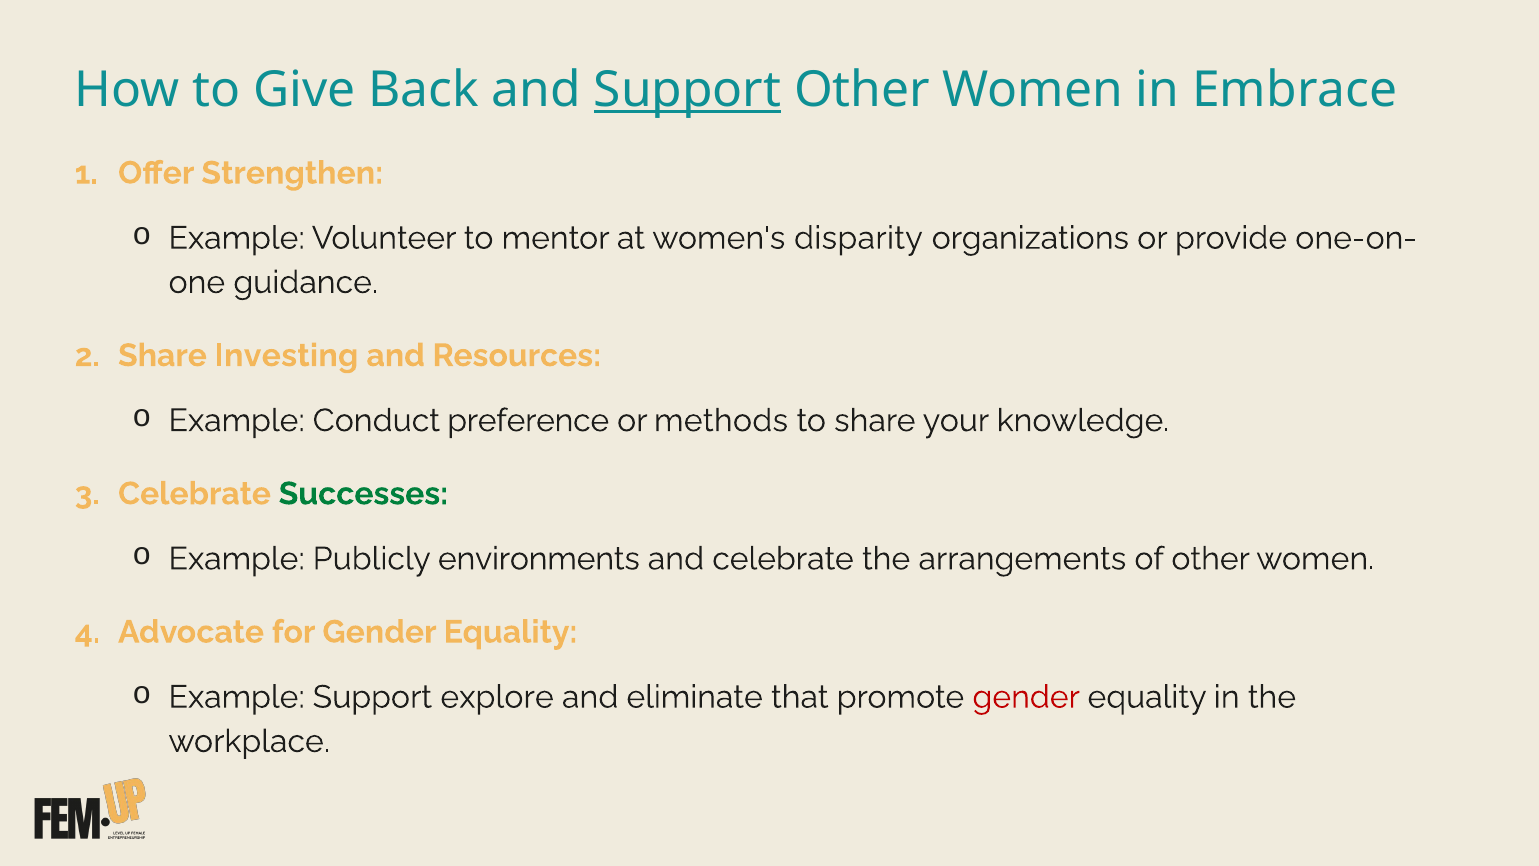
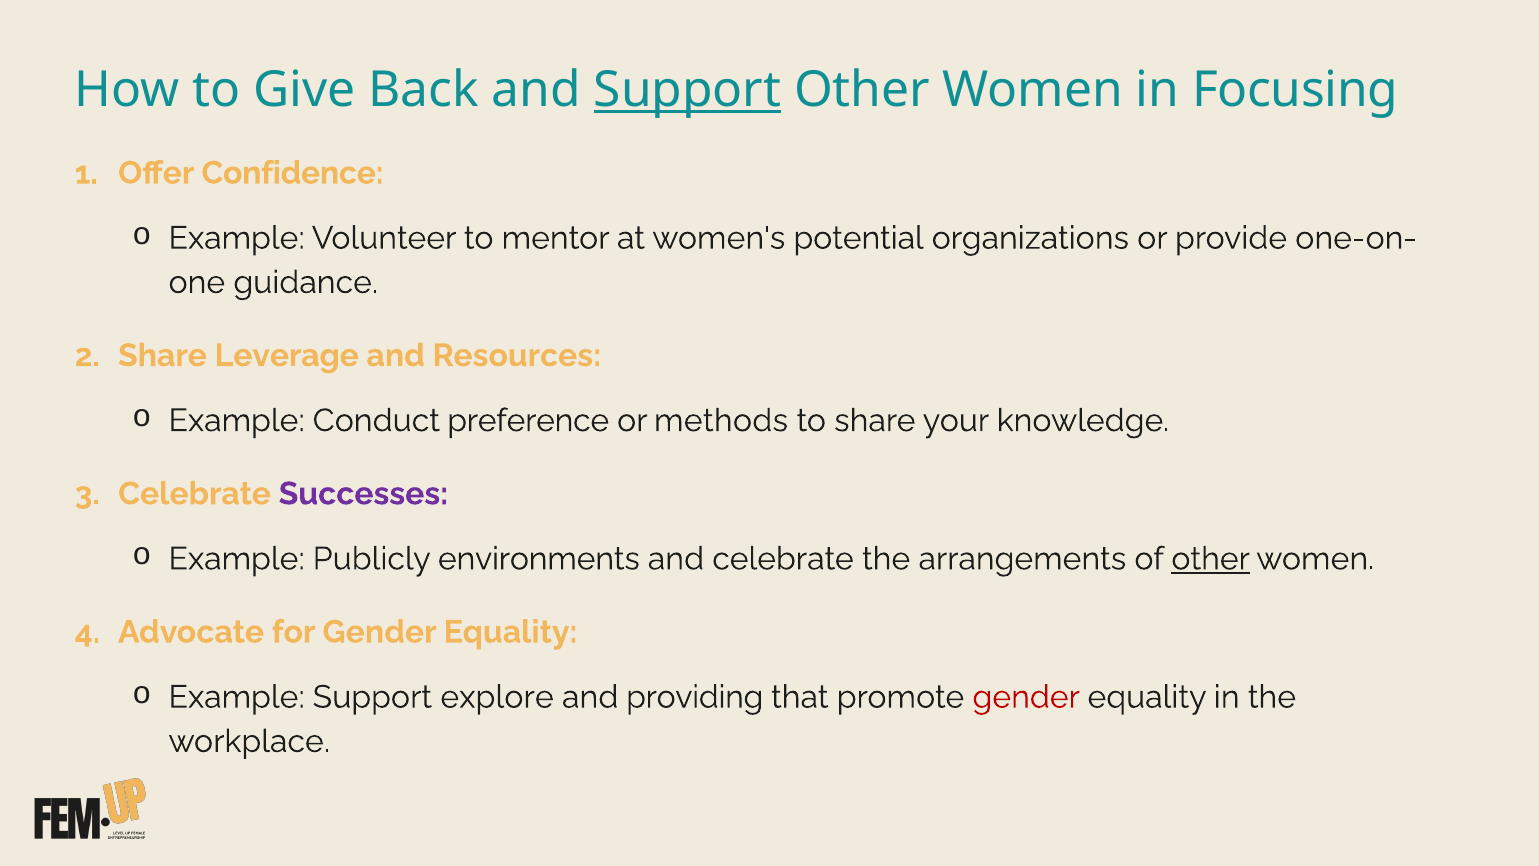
Embrace: Embrace -> Focusing
Strengthen: Strengthen -> Confidence
disparity: disparity -> potential
Investing: Investing -> Leverage
Successes colour: green -> purple
other at (1211, 559) underline: none -> present
eliminate: eliminate -> providing
